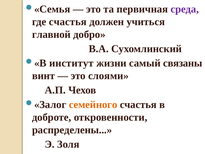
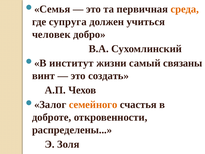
среда colour: purple -> orange
где счастья: счастья -> супруга
главной: главной -> человек
слоями: слоями -> создать
